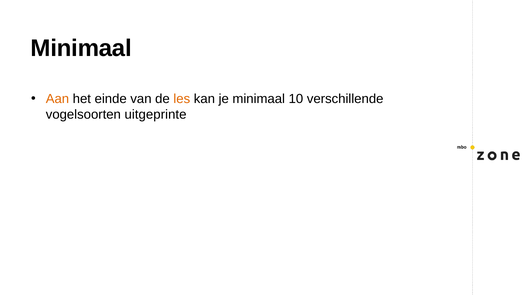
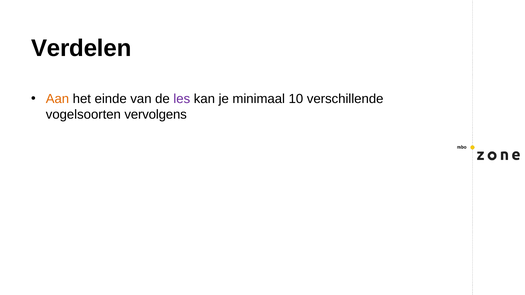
Minimaal at (81, 48): Minimaal -> Verdelen
les colour: orange -> purple
uitgeprinte: uitgeprinte -> vervolgens
